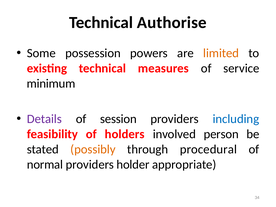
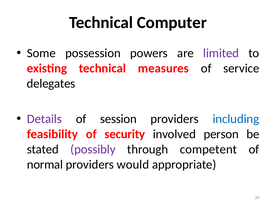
Authorise: Authorise -> Computer
limited colour: orange -> purple
minimum: minimum -> delegates
holders: holders -> security
possibly colour: orange -> purple
procedural: procedural -> competent
holder: holder -> would
